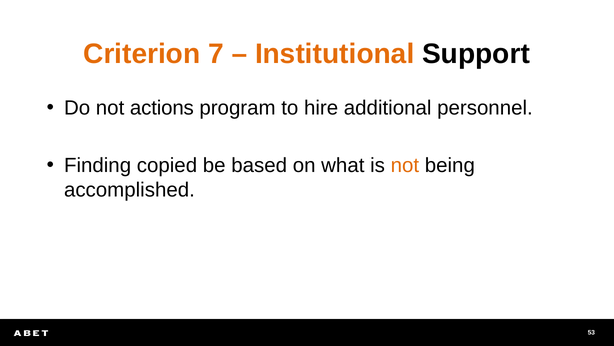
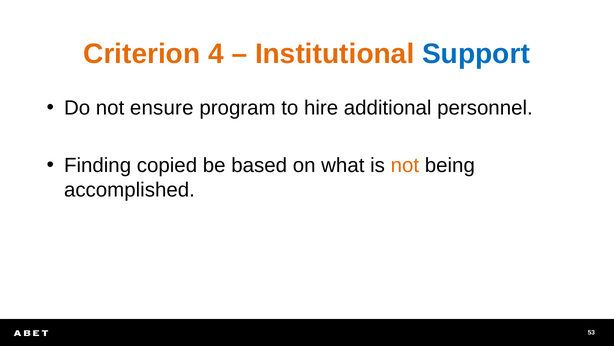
7: 7 -> 4
Support colour: black -> blue
actions: actions -> ensure
